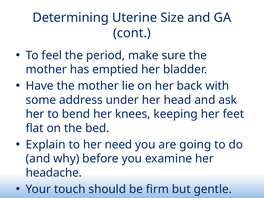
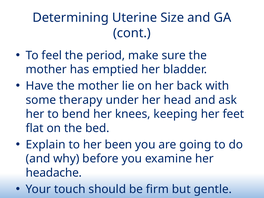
address: address -> therapy
need: need -> been
